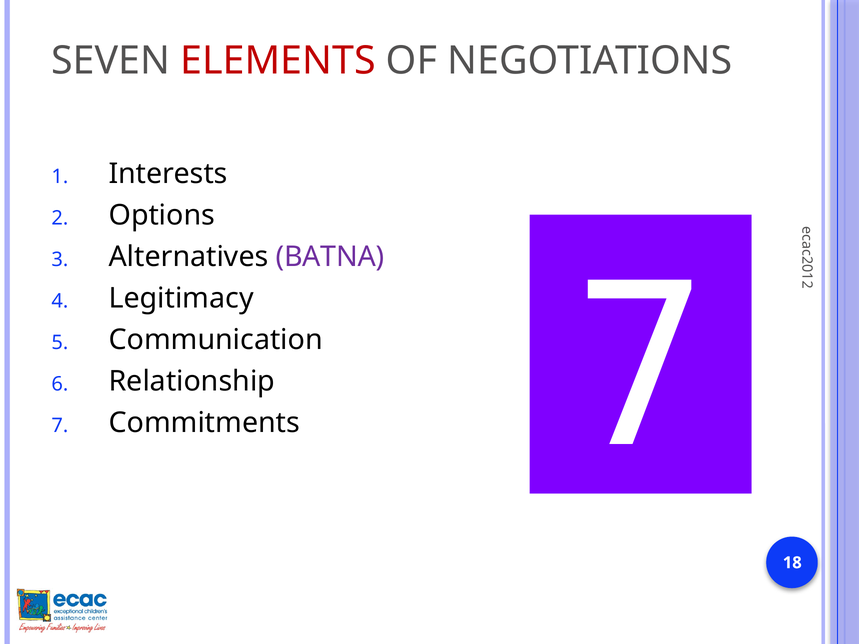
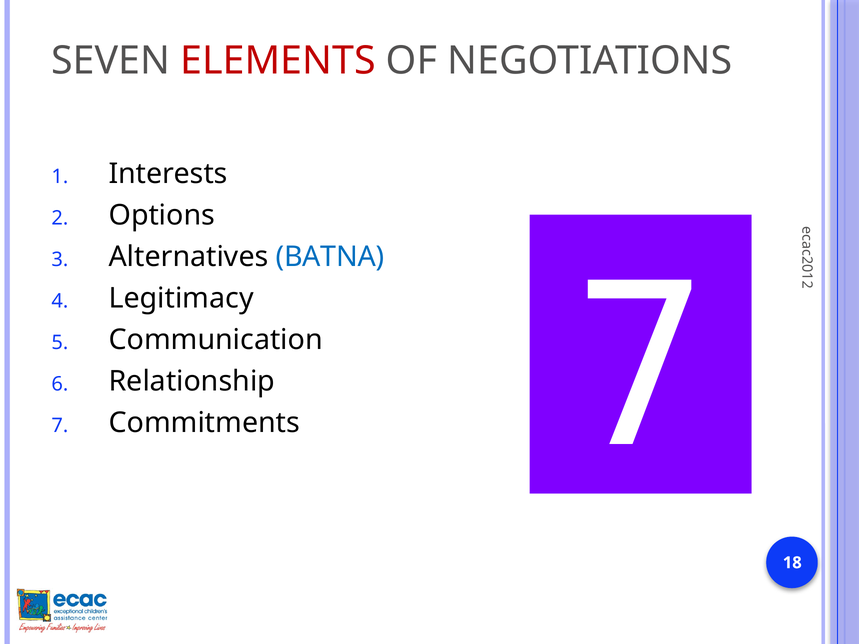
BATNA colour: purple -> blue
